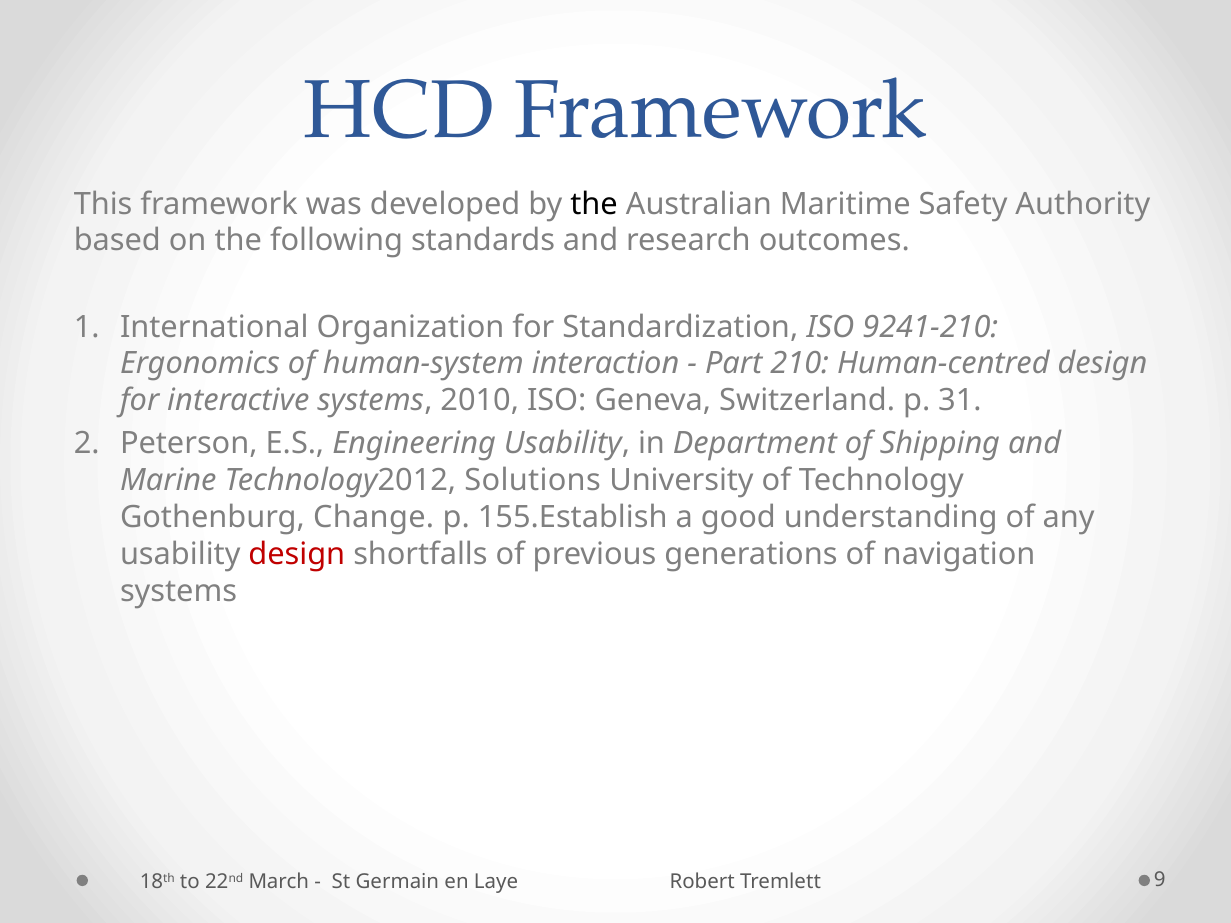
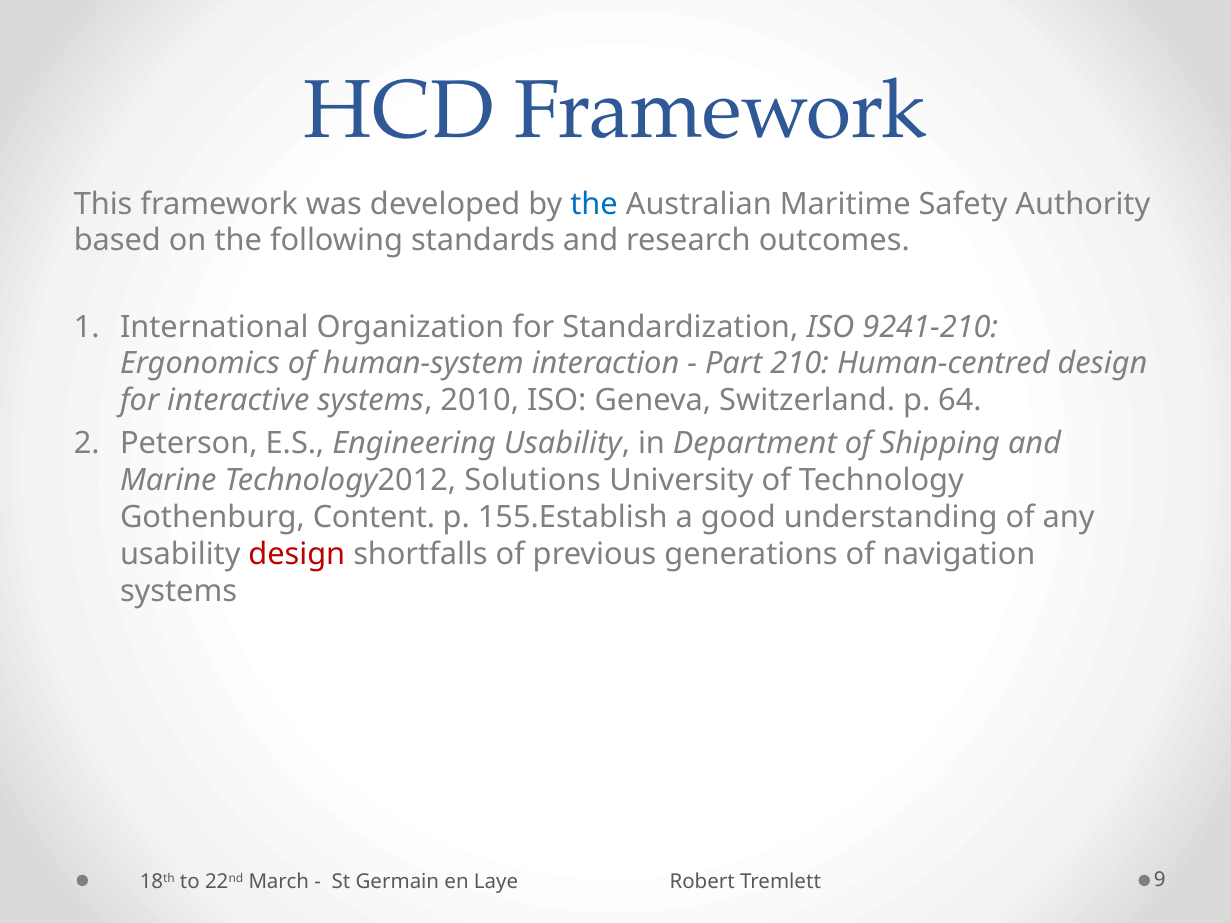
the at (594, 204) colour: black -> blue
31: 31 -> 64
Change: Change -> Content
